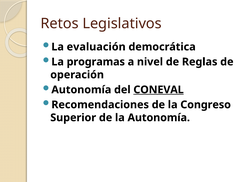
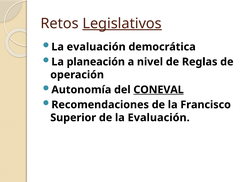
Legislativos underline: none -> present
programas: programas -> planeación
Congreso: Congreso -> Francisco
de la Autonomía: Autonomía -> Evaluación
